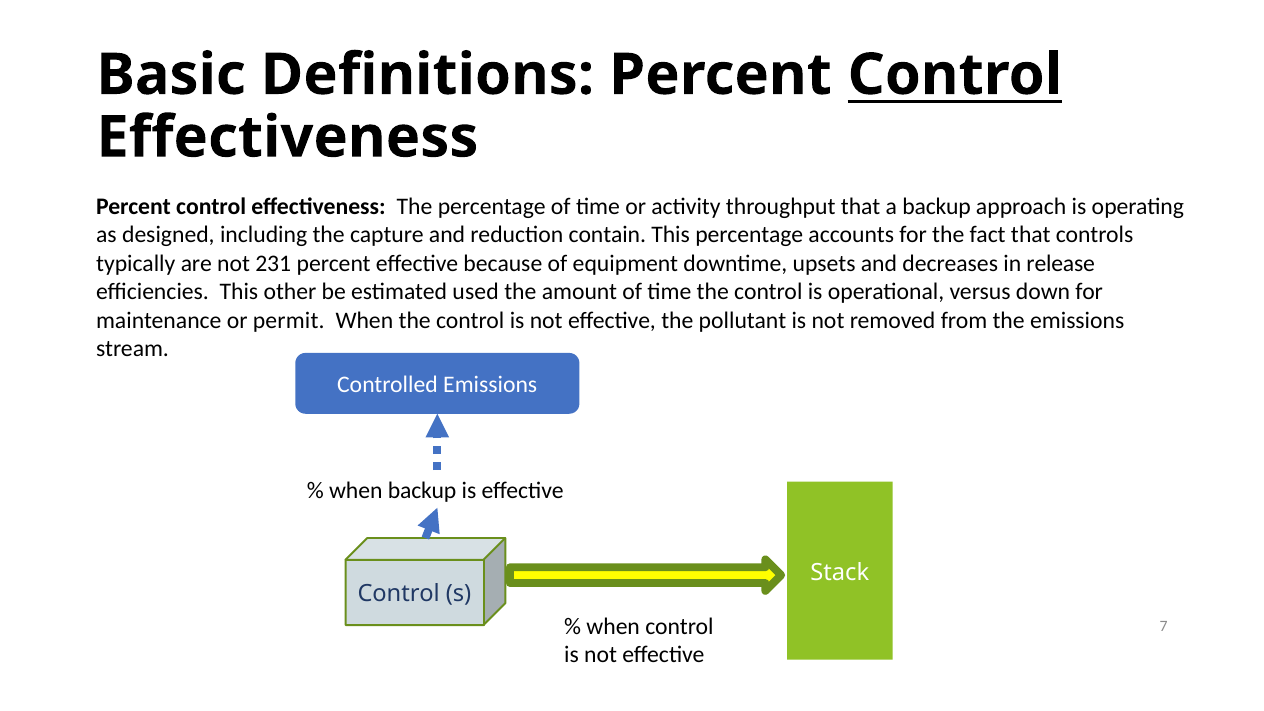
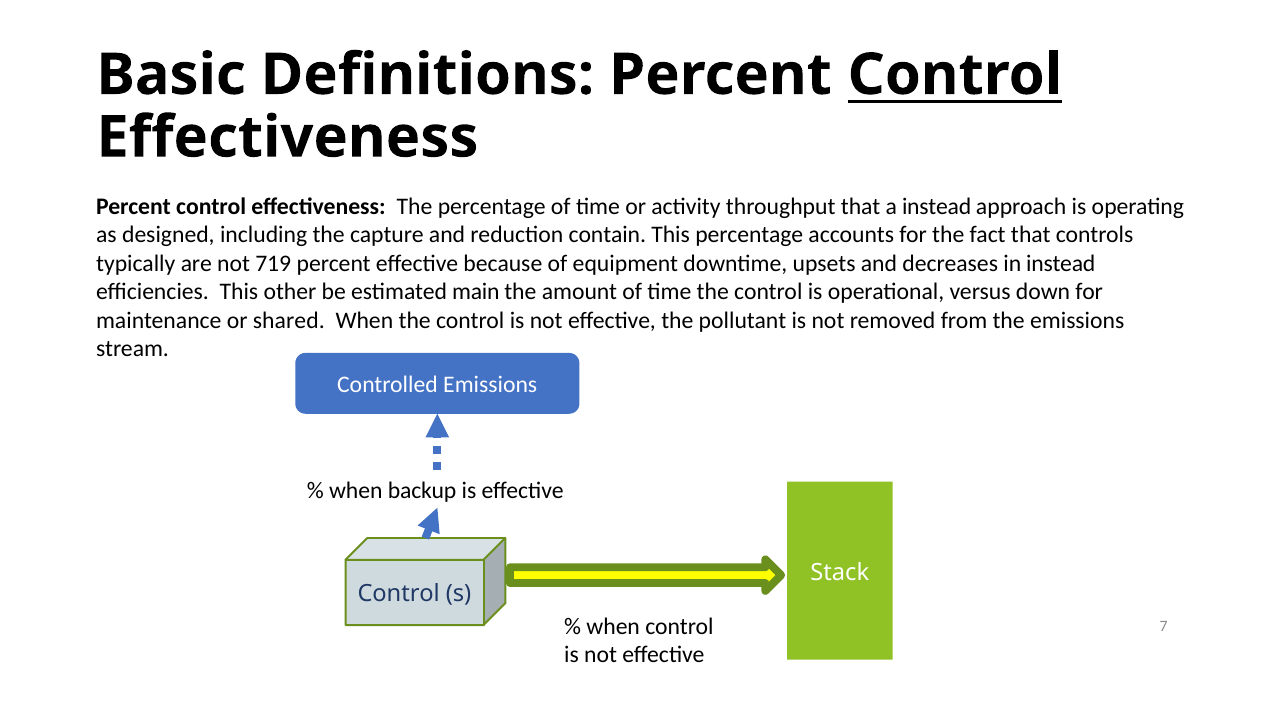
a backup: backup -> instead
231: 231 -> 719
in release: release -> instead
used: used -> main
permit: permit -> shared
